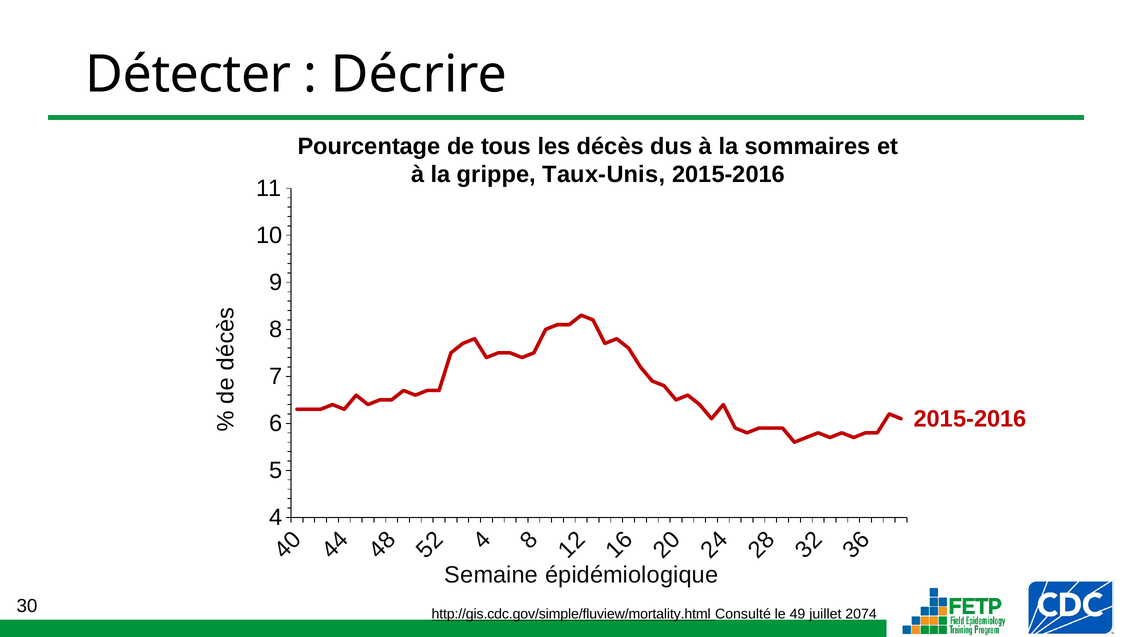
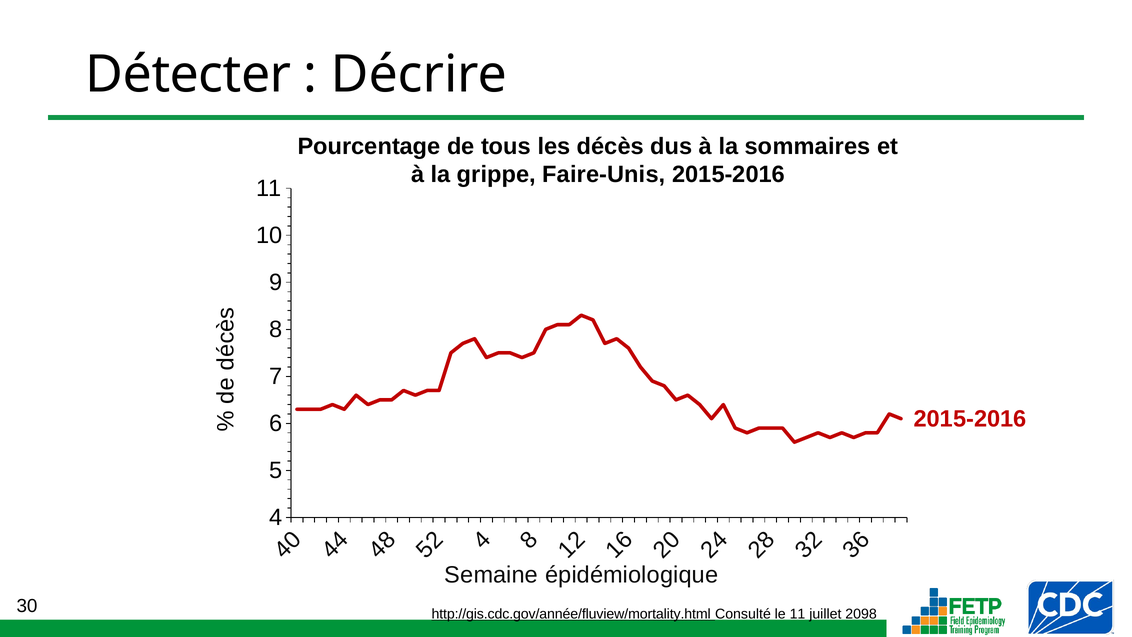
Taux-Unis: Taux-Unis -> Faire-Unis
http://gis.cdc.gov/simple/fluview/mortality.html: http://gis.cdc.gov/simple/fluview/mortality.html -> http://gis.cdc.gov/année/fluview/mortality.html
le 49: 49 -> 11
2074: 2074 -> 2098
